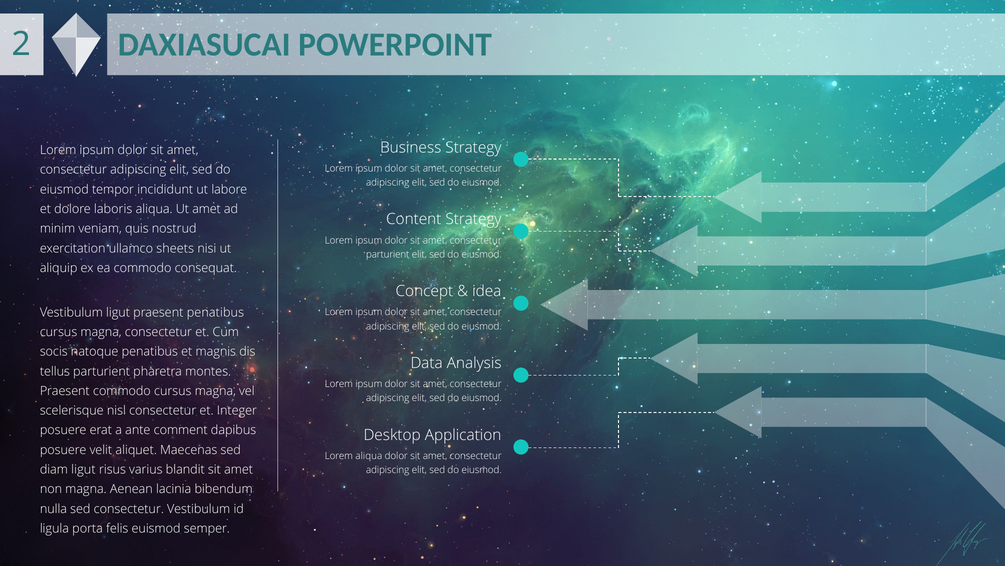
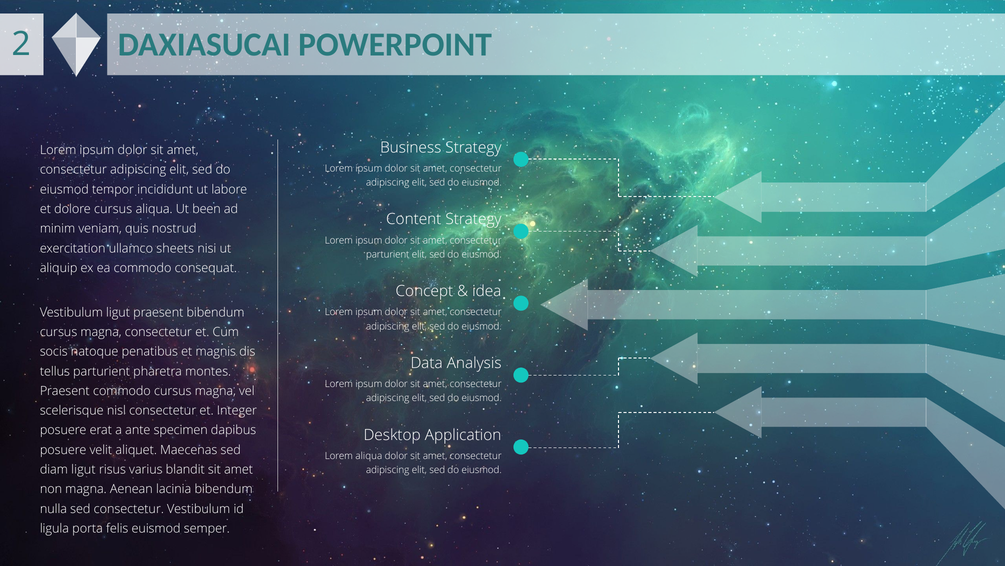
dolore laboris: laboris -> cursus
Ut amet: amet -> been
praesent penatibus: penatibus -> bibendum
comment: comment -> specimen
